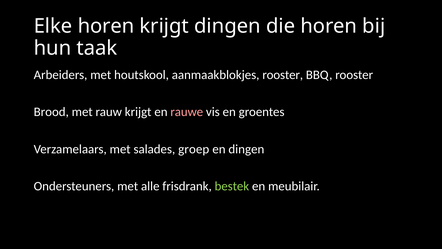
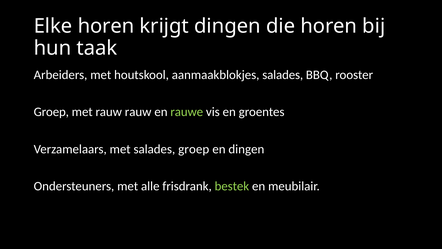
aanmaakblokjes rooster: rooster -> salades
Brood at (51, 112): Brood -> Groep
rauw krijgt: krijgt -> rauw
rauwe colour: pink -> light green
